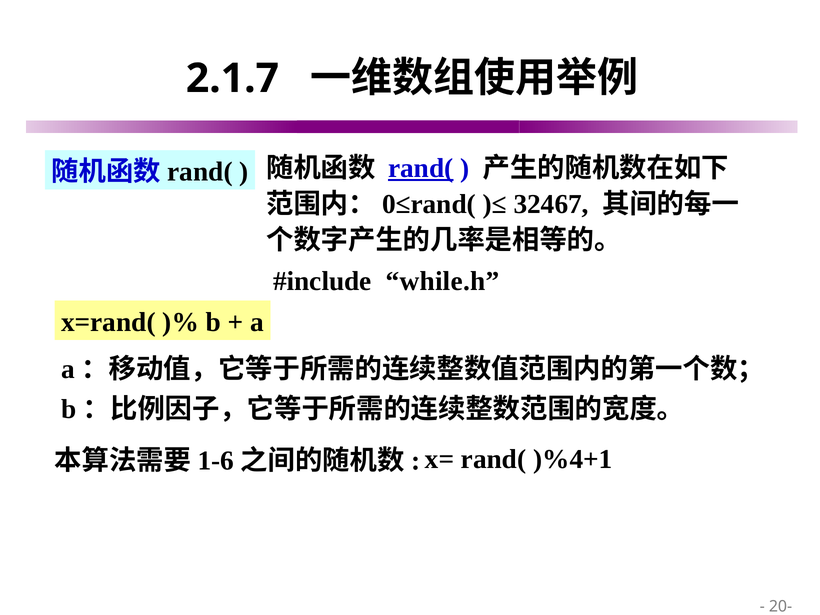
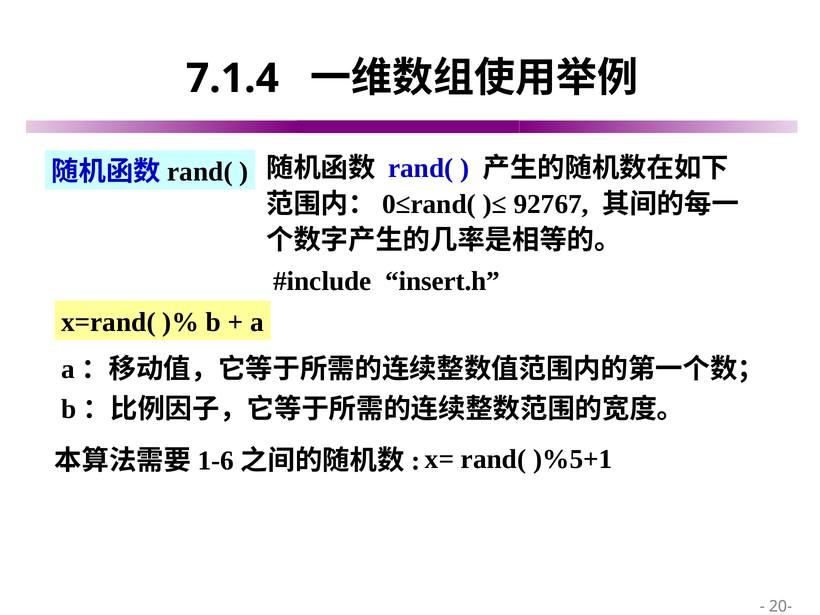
2.1.7: 2.1.7 -> 7.1.4
rand( at (421, 168) underline: present -> none
32467: 32467 -> 92767
while.h: while.h -> insert.h
)%4+1: )%4+1 -> )%5+1
